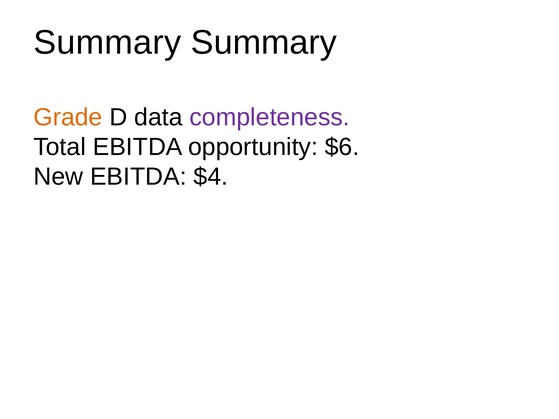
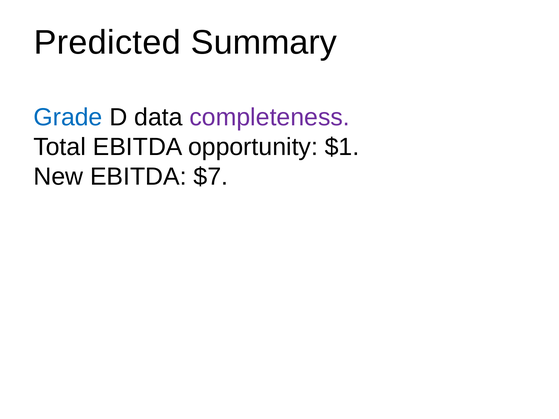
Summary at (107, 42): Summary -> Predicted
Grade colour: orange -> blue
$6: $6 -> $1
$4: $4 -> $7
